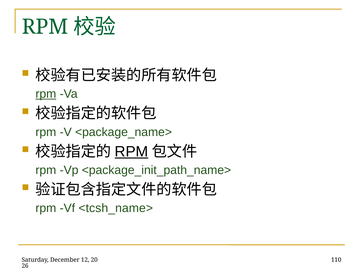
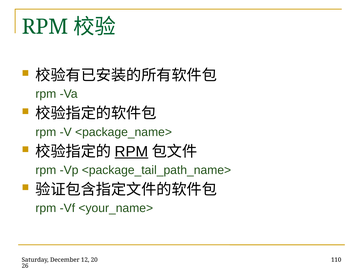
rpm at (46, 94) underline: present -> none
<package_init_path_name>: <package_init_path_name> -> <package_tail_path_name>
<tcsh_name>: <tcsh_name> -> <your_name>
